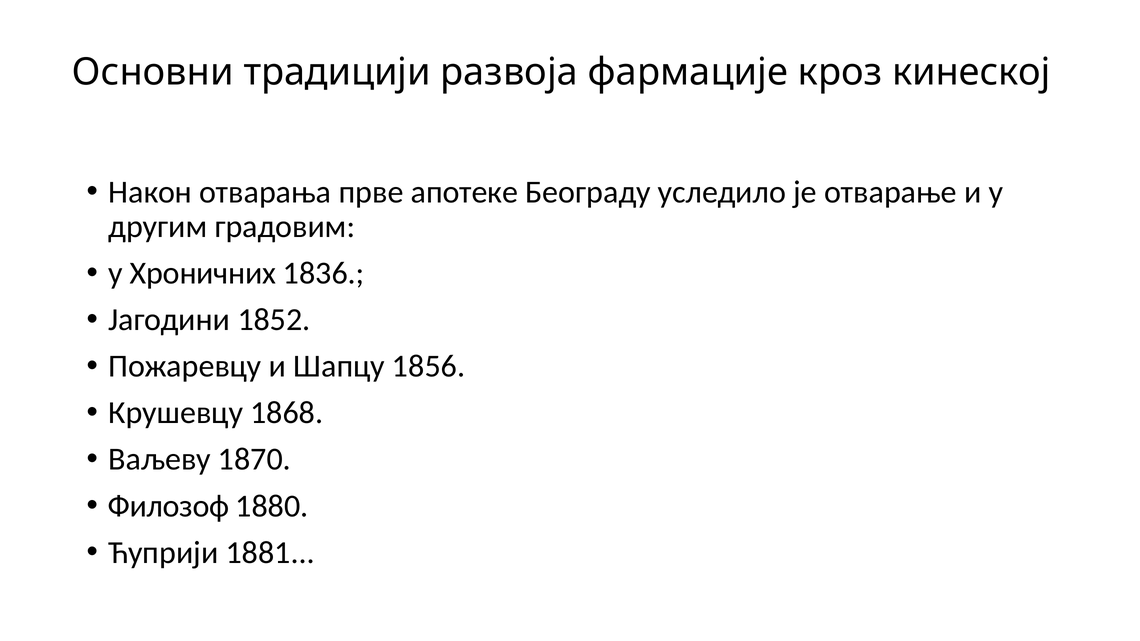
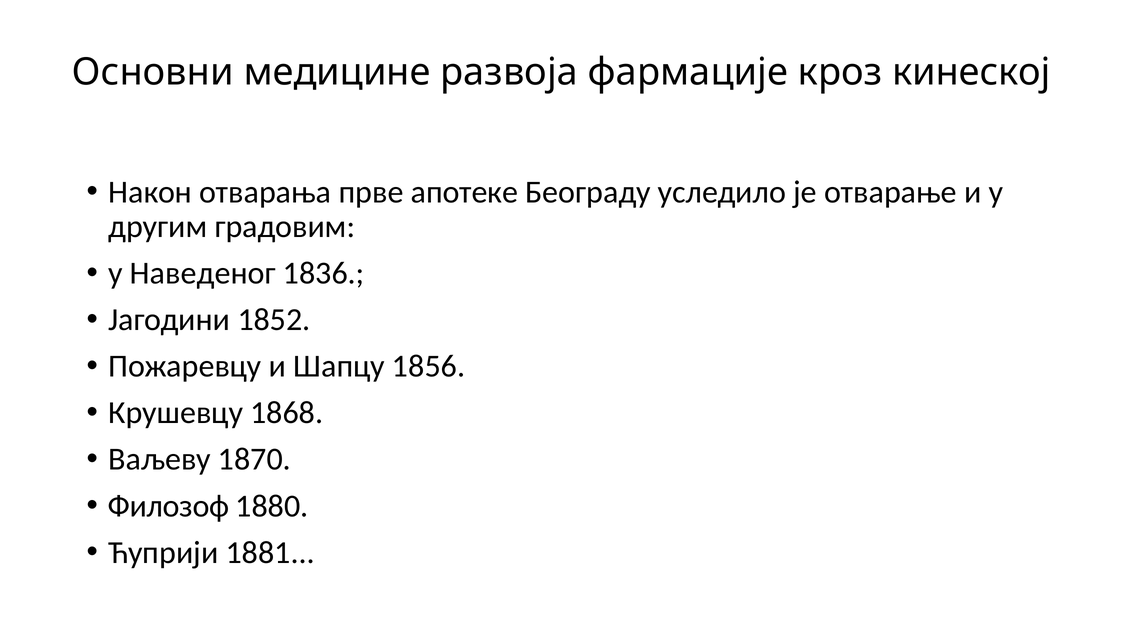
традицији: традицији -> медицине
Хроничних: Хроничних -> Наведеног
